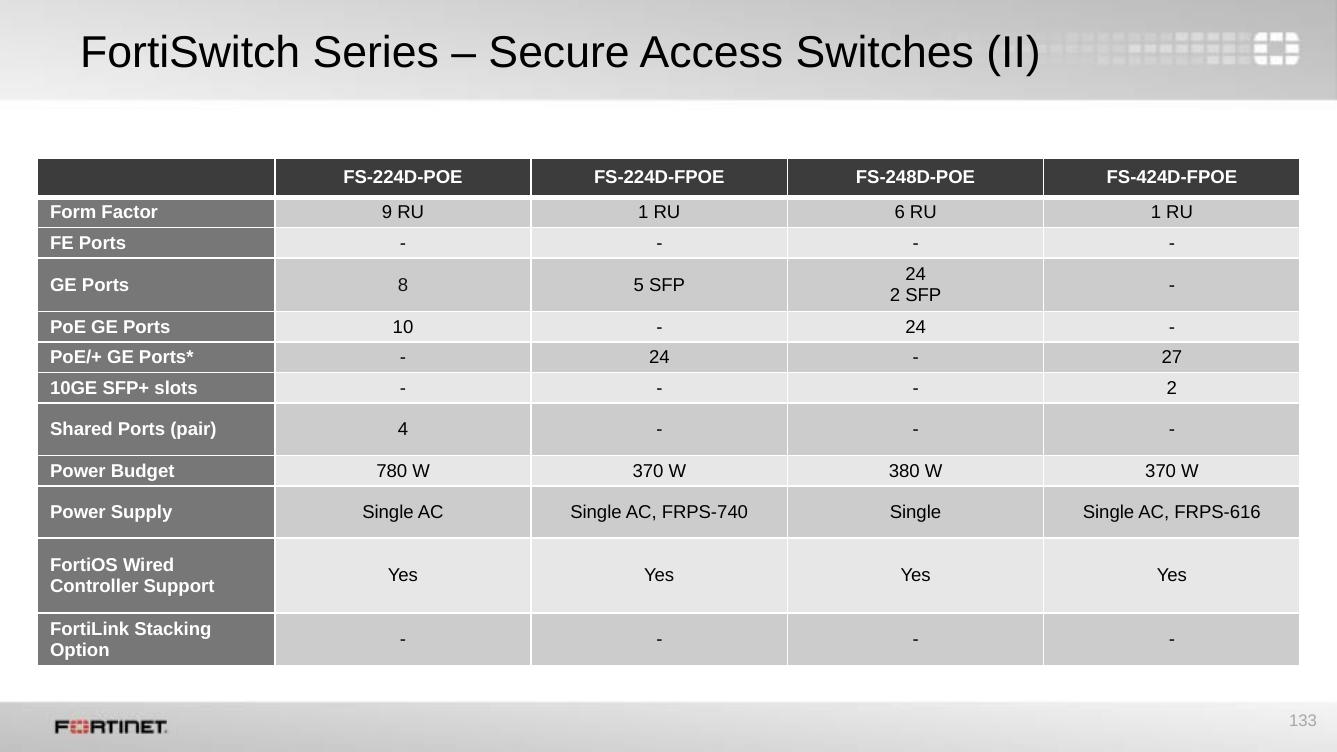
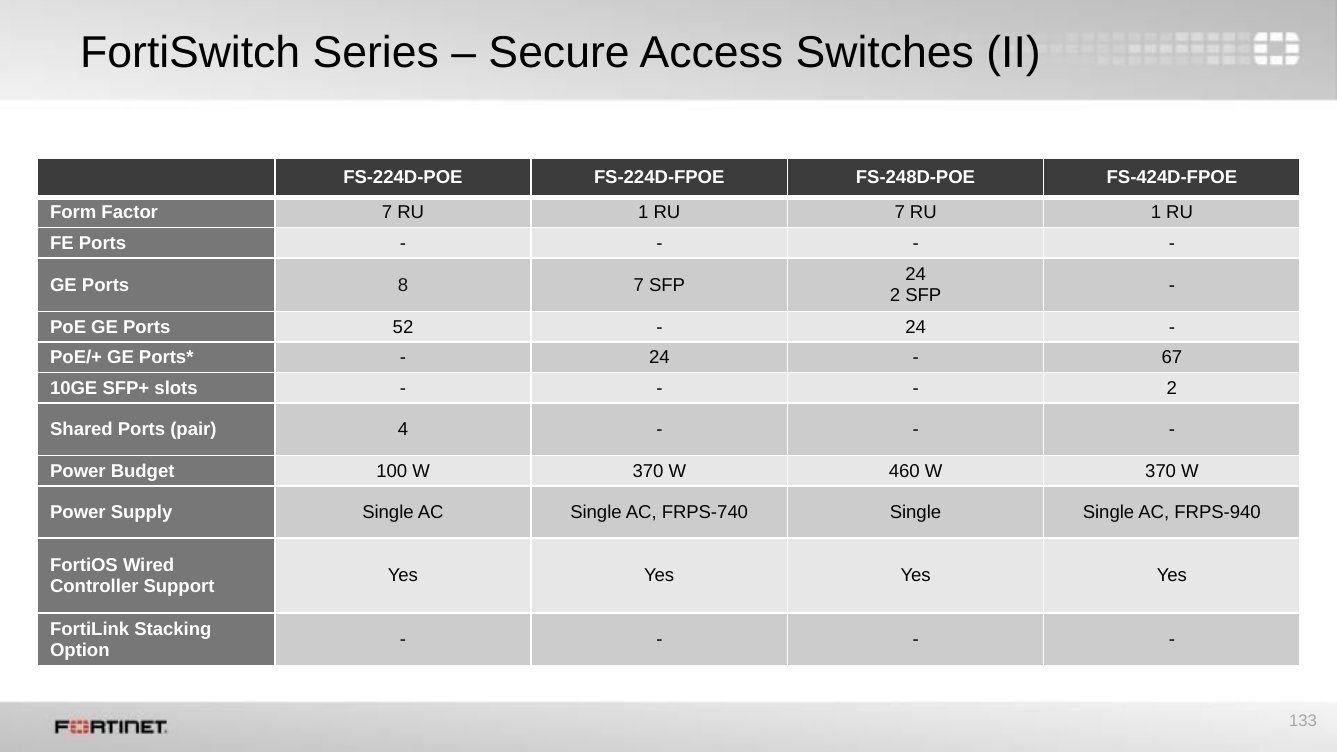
Factor 9: 9 -> 7
RU 6: 6 -> 7
8 5: 5 -> 7
10: 10 -> 52
27: 27 -> 67
780: 780 -> 100
380: 380 -> 460
FRPS-616: FRPS-616 -> FRPS-940
